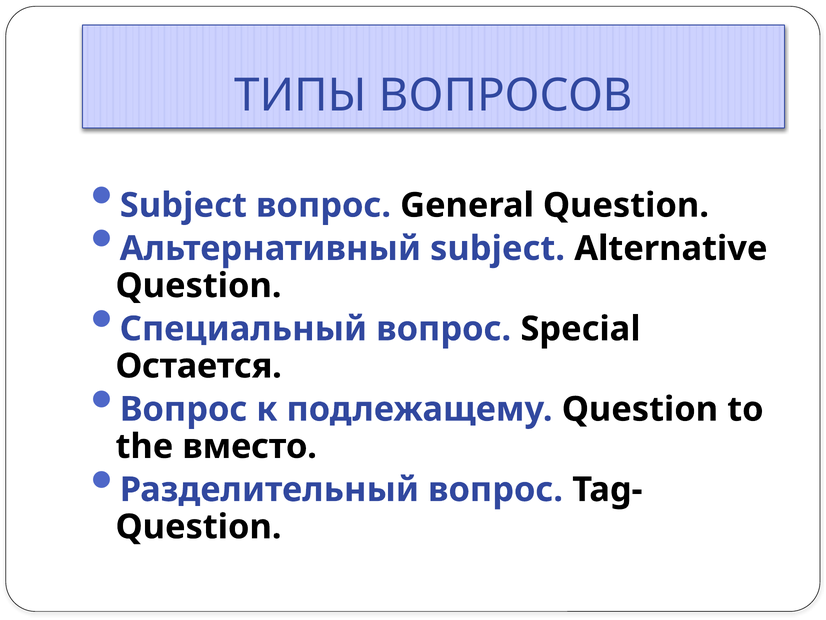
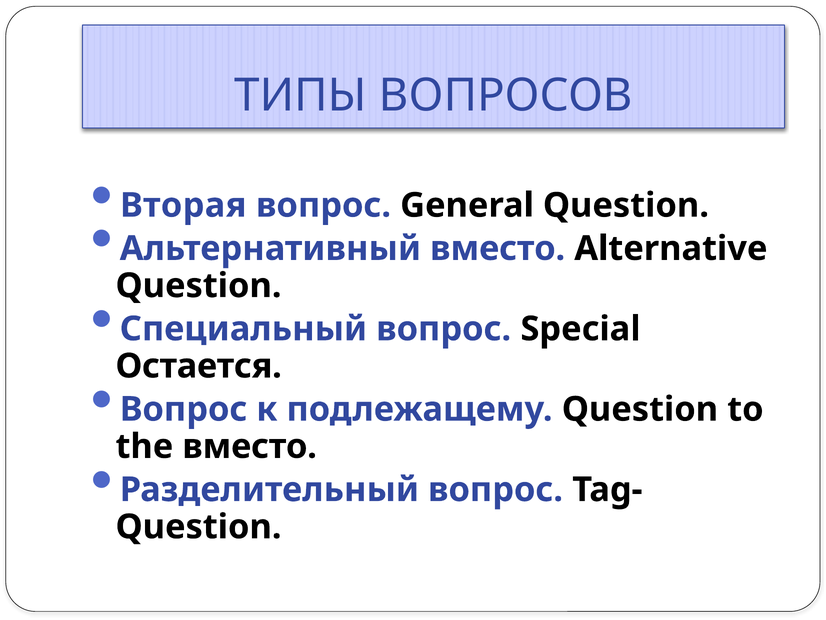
Subject at (183, 205): Subject -> Вторая
Альтернативный subject: subject -> вместо
